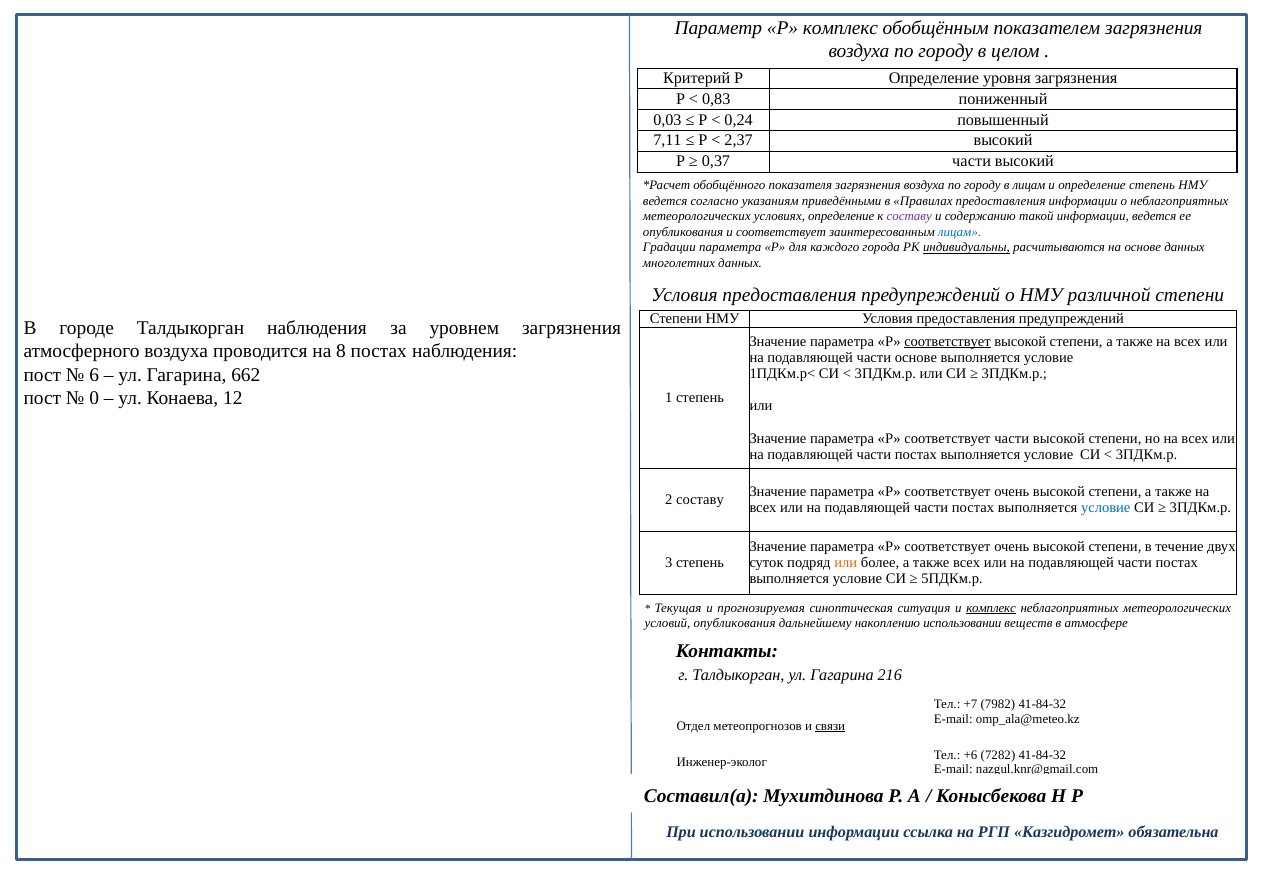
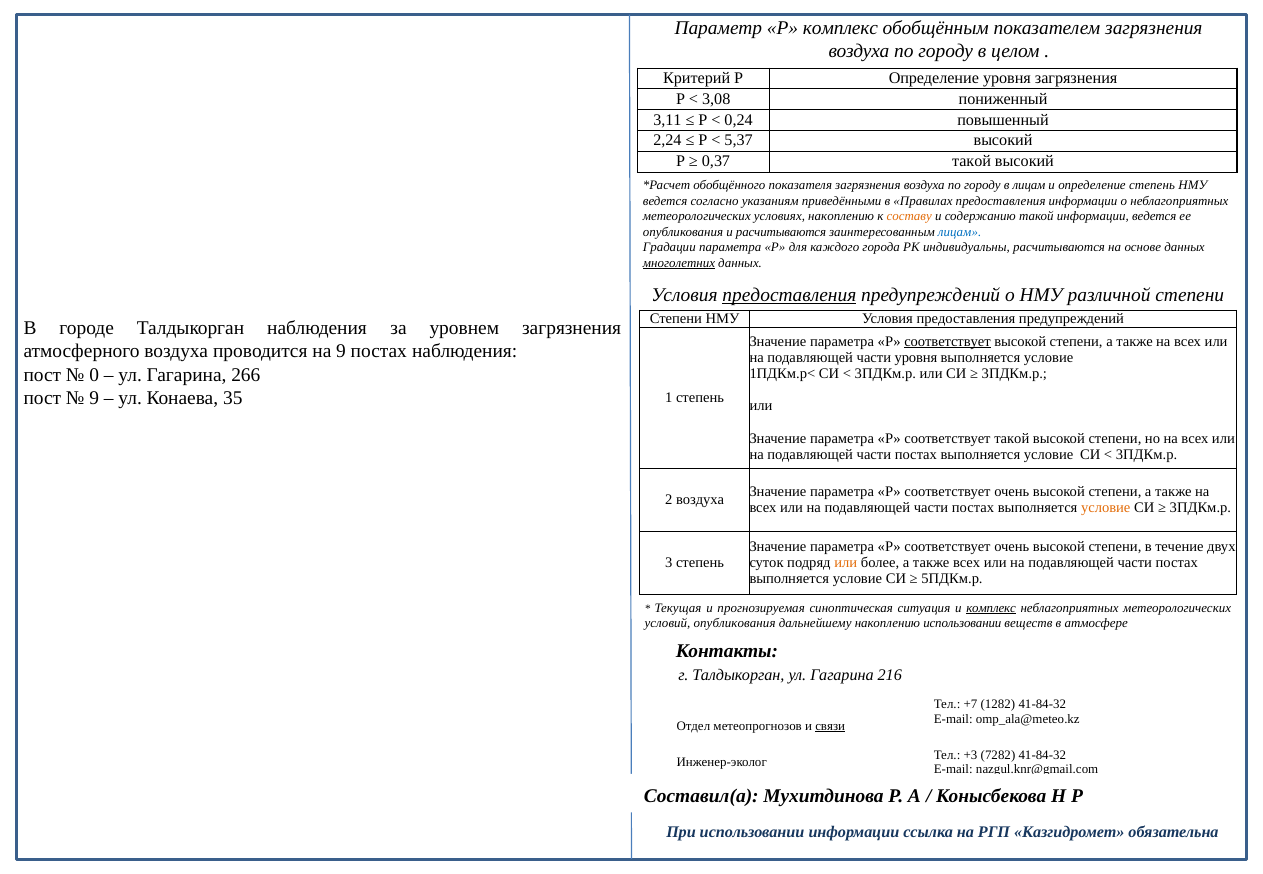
0,83: 0,83 -> 3,08
0,03: 0,03 -> 3,11
7,11: 7,11 -> 2,24
2,37: 2,37 -> 5,37
0,37 части: части -> такой
условиях определение: определение -> накоплению
составу at (909, 216) colour: purple -> orange
и соответствует: соответствует -> расчитываются
индивидуальны underline: present -> none
многолетних underline: none -> present
предоставления at (789, 296) underline: none -> present
на 8: 8 -> 9
части основе: основе -> уровня
6: 6 -> 0
662: 662 -> 266
0 at (94, 398): 0 -> 9
12: 12 -> 35
соответствует части: части -> такой
2 составу: составу -> воздуха
условие at (1106, 508) colour: blue -> orange
7982: 7982 -> 1282
+6: +6 -> +3
